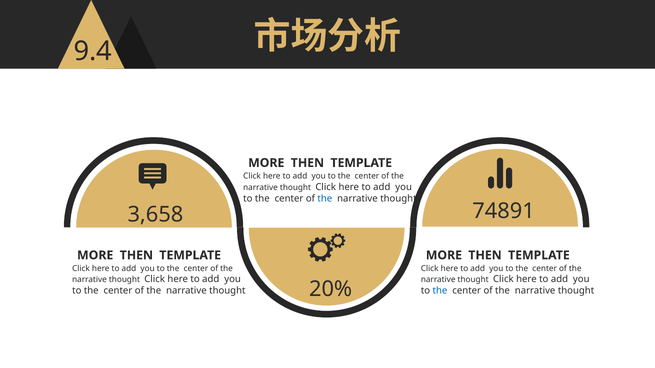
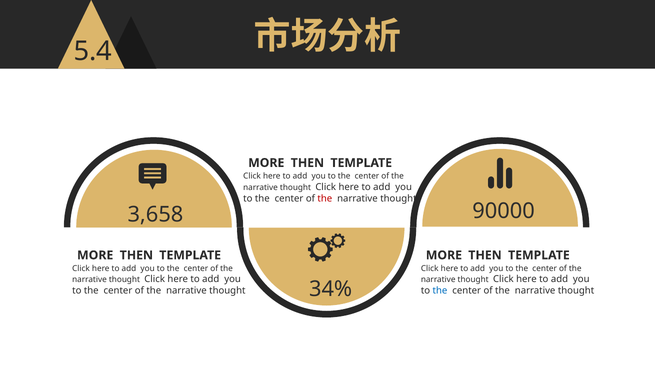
9.4: 9.4 -> 5.4
the at (325, 199) colour: blue -> red
74891: 74891 -> 90000
20%: 20% -> 34%
